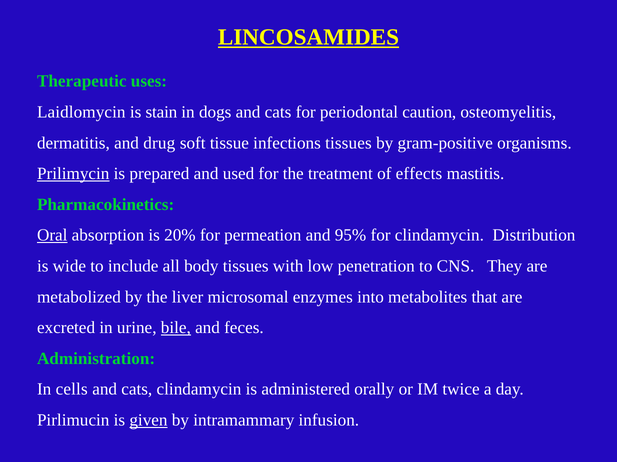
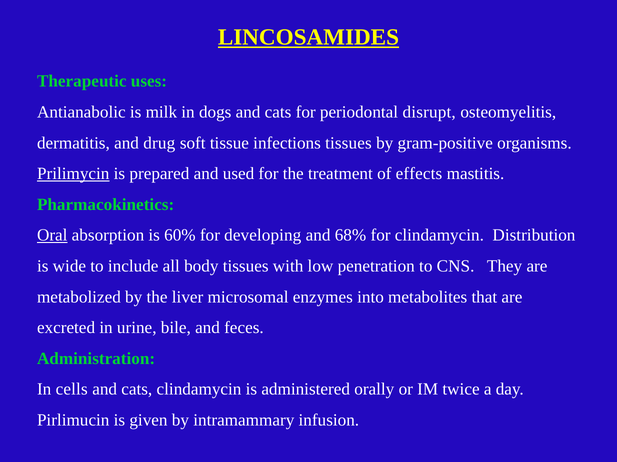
Laidlomycin: Laidlomycin -> Antianabolic
stain: stain -> milk
caution: caution -> disrupt
20%: 20% -> 60%
permeation: permeation -> developing
95%: 95% -> 68%
bile underline: present -> none
given underline: present -> none
